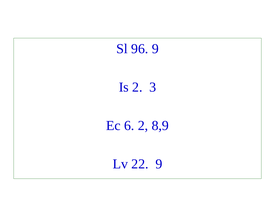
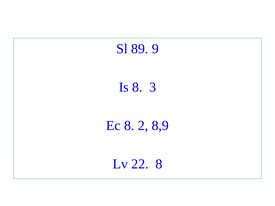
96: 96 -> 89
Is 2: 2 -> 8
Ec 6: 6 -> 8
22 9: 9 -> 8
